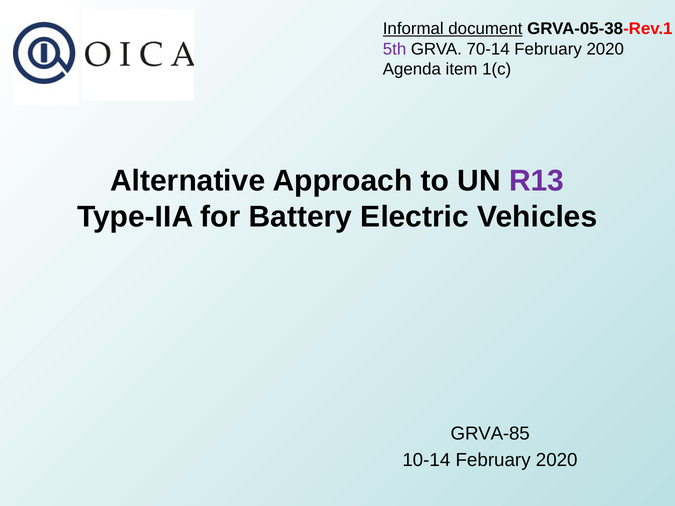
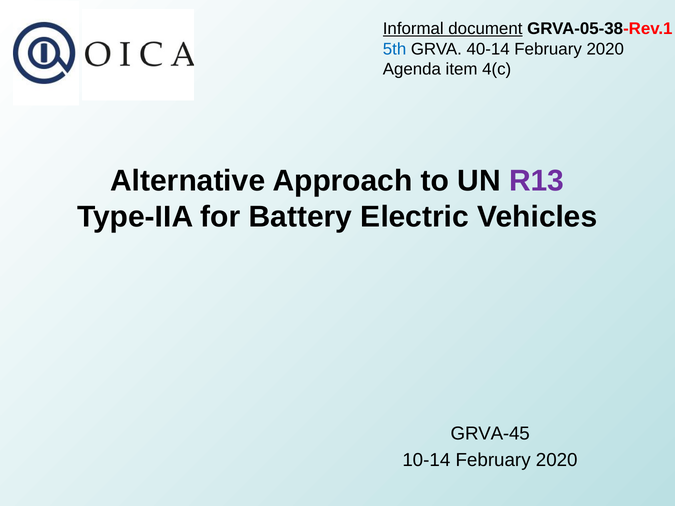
5th colour: purple -> blue
70-14: 70-14 -> 40-14
1(c: 1(c -> 4(c
GRVA-85: GRVA-85 -> GRVA-45
